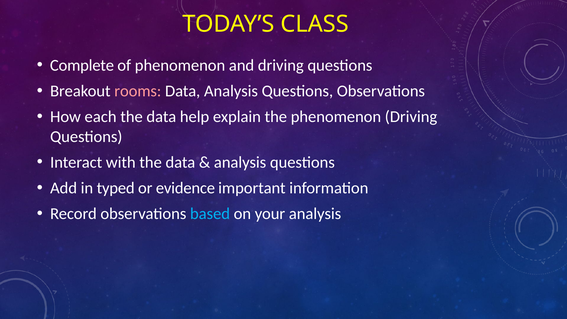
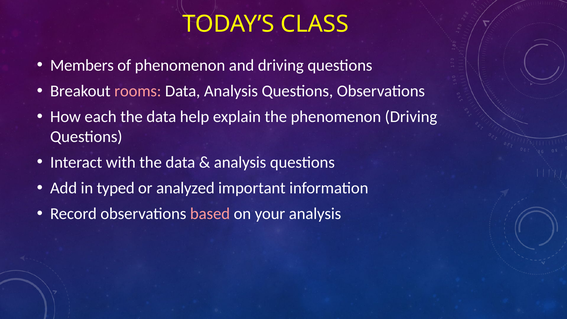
Complete: Complete -> Members
evidence: evidence -> analyzed
based colour: light blue -> pink
